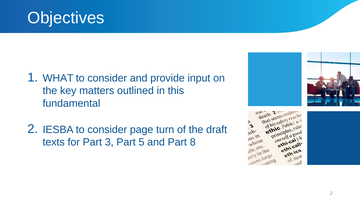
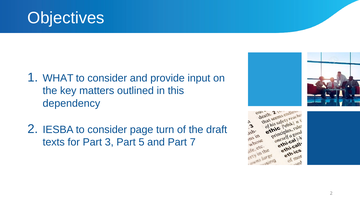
fundamental: fundamental -> dependency
8: 8 -> 7
